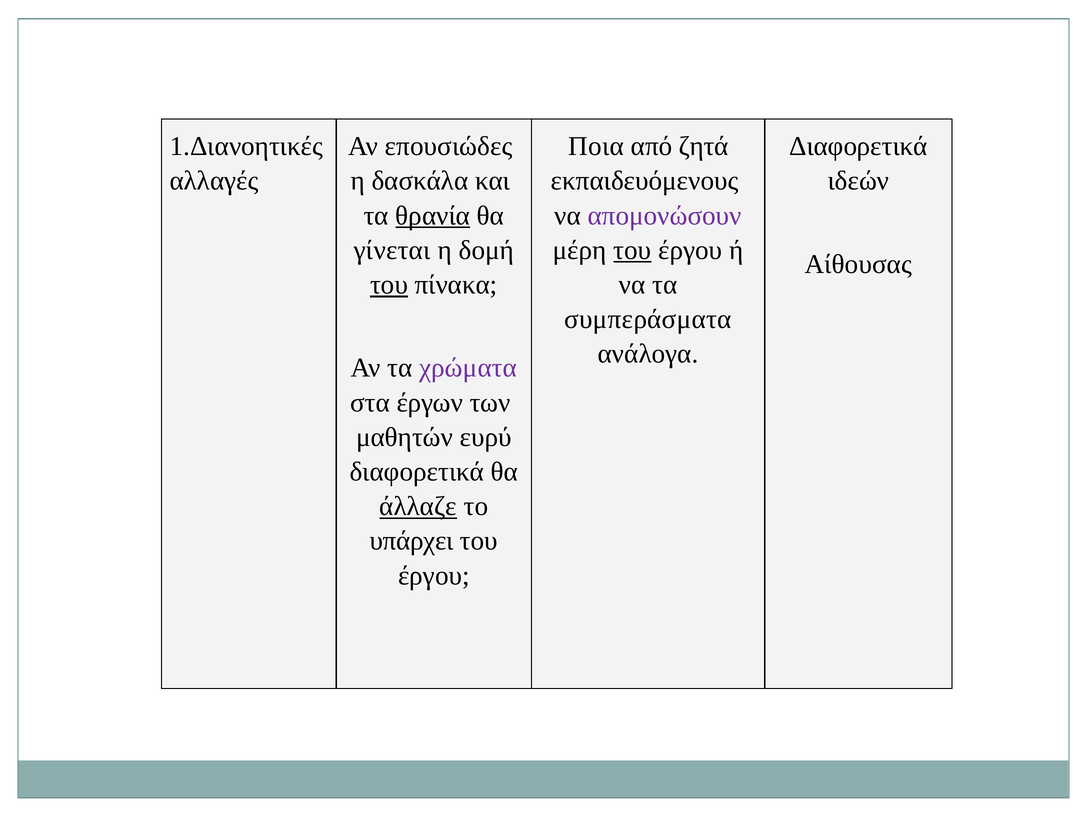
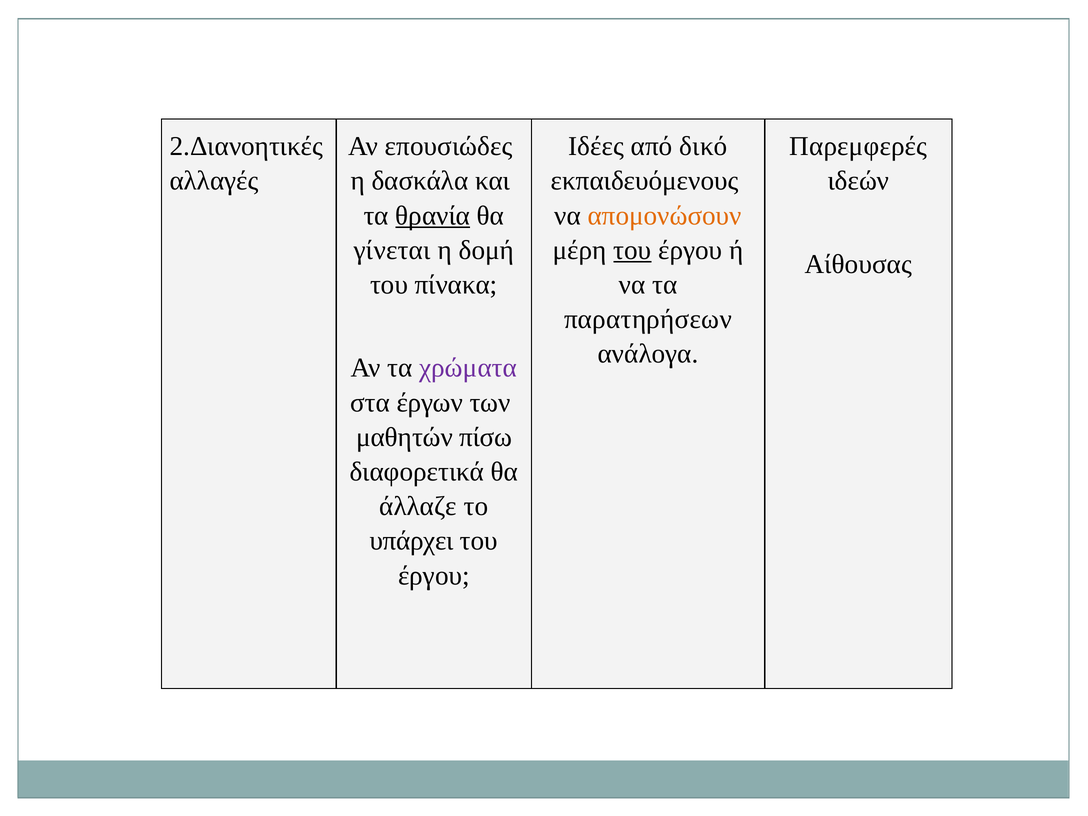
1.Διανοητικές: 1.Διανοητικές -> 2.Διανοητικές
Ποια: Ποια -> Ιδέες
ζητά: ζητά -> δικό
Διαφορετικά at (858, 146): Διαφορετικά -> Παρεμφερές
απομονώσουν colour: purple -> orange
του at (389, 285) underline: present -> none
συμπεράσματα: συμπεράσματα -> παρατηρήσεων
ευρύ: ευρύ -> πίσω
άλλαζε underline: present -> none
